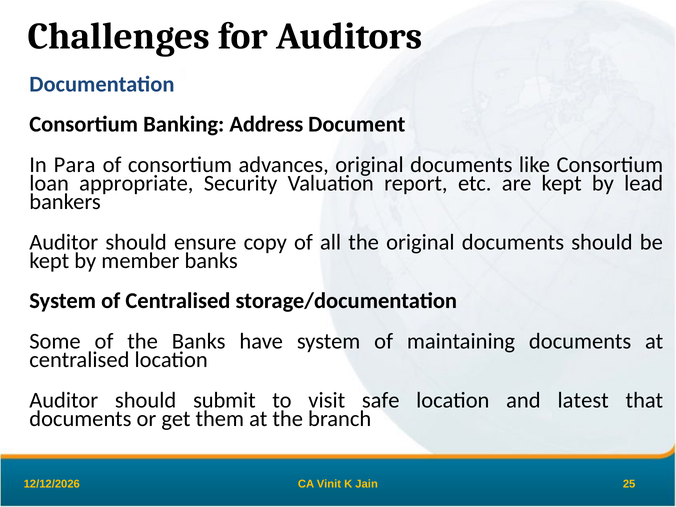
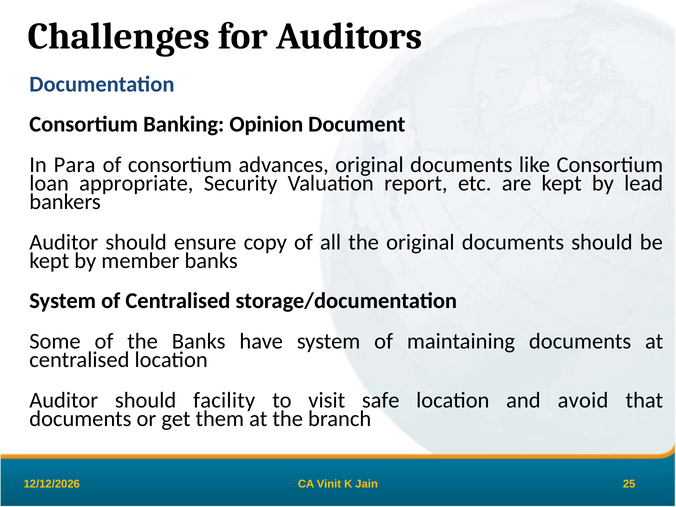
Address: Address -> Opinion
submit: submit -> facility
latest: latest -> avoid
